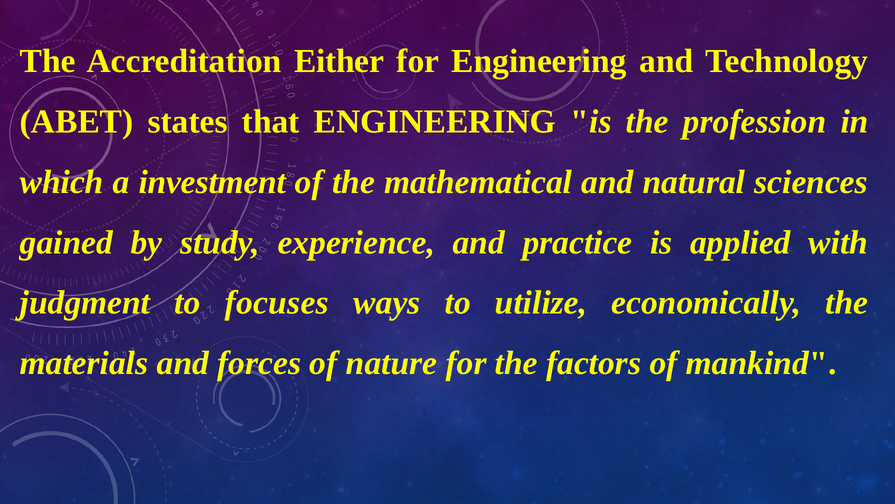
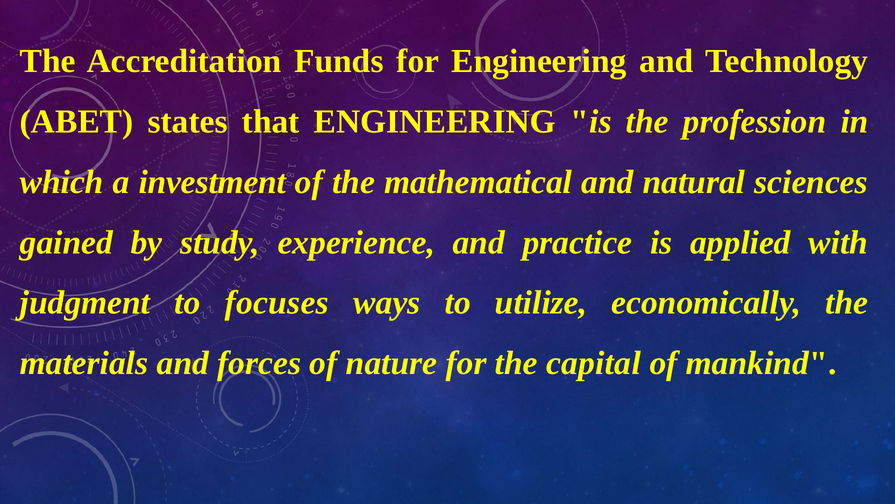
Either: Either -> Funds
factors: factors -> capital
